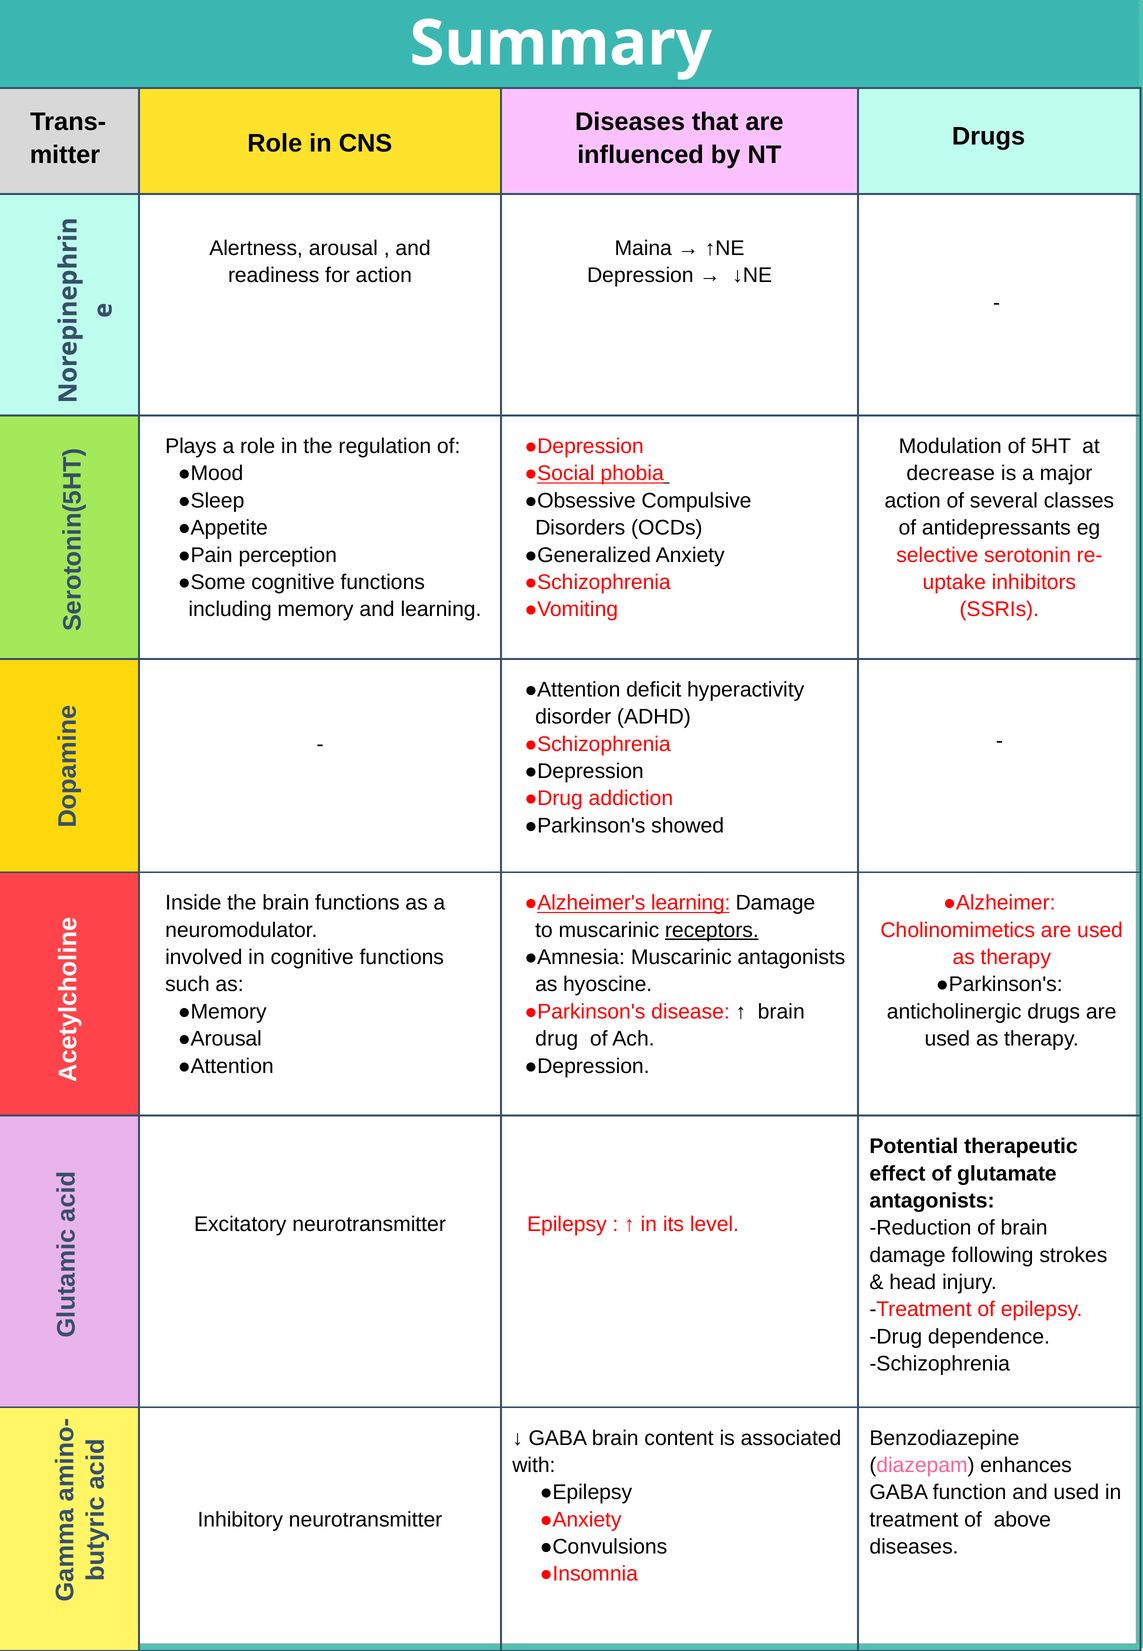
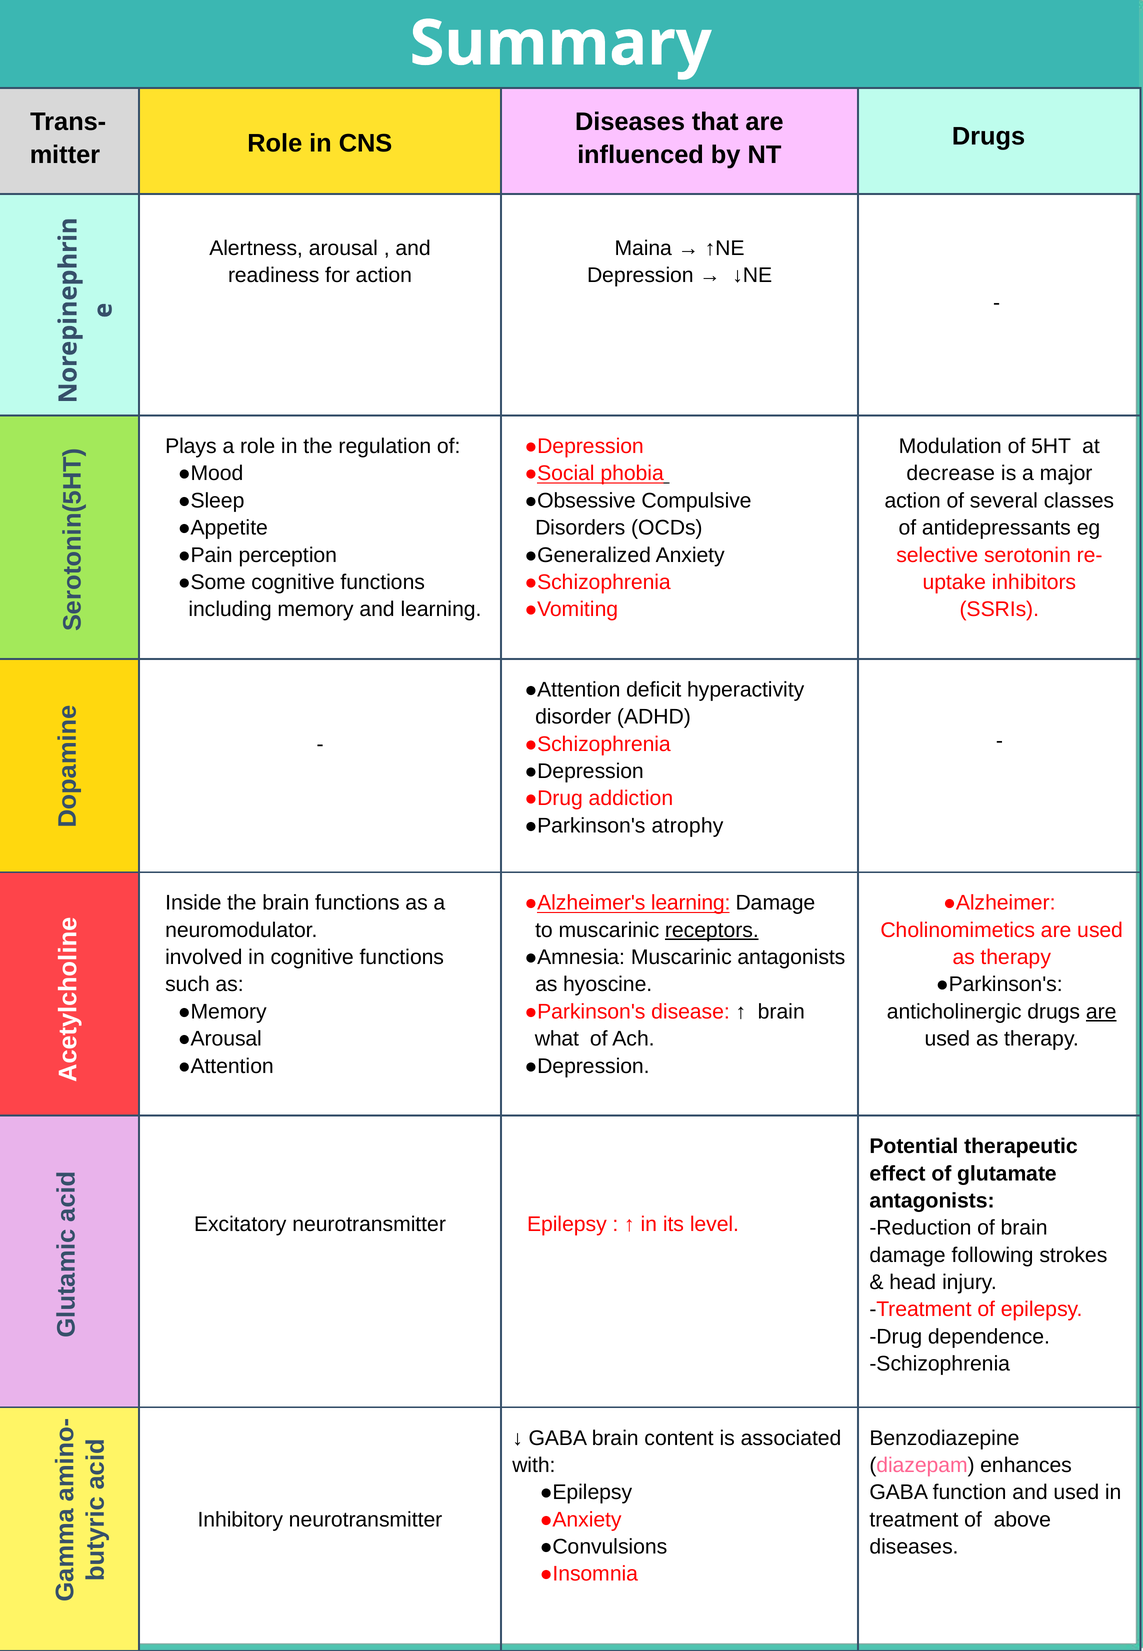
showed: showed -> atrophy
are at (1101, 1012) underline: none -> present
drug at (557, 1039): drug -> what
